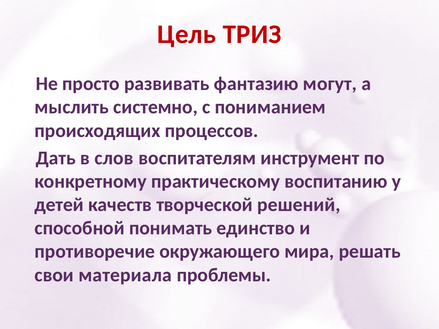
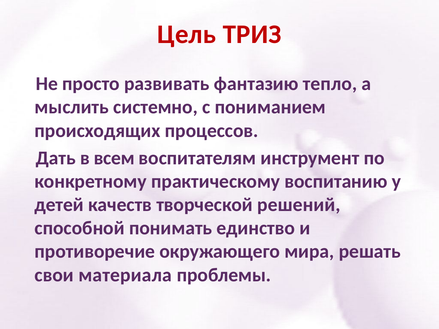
могут: могут -> тепло
слов: слов -> всем
